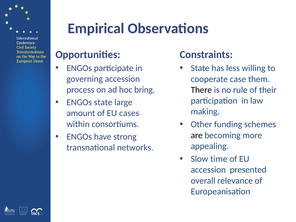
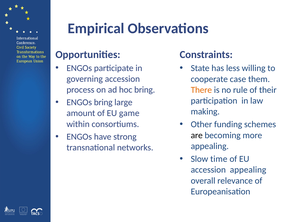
There colour: black -> orange
ENGOs state: state -> bring
cases: cases -> game
accession presented: presented -> appealing
